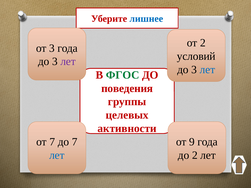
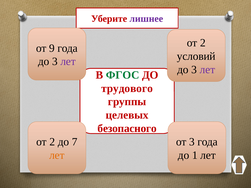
лишнее colour: blue -> purple
от 3: 3 -> 9
лет at (207, 70) colour: blue -> purple
поведения: поведения -> трудового
активности: активности -> безопасного
7 at (52, 142): 7 -> 2
от 9: 9 -> 3
лет at (57, 155) colour: blue -> orange
до 2: 2 -> 1
